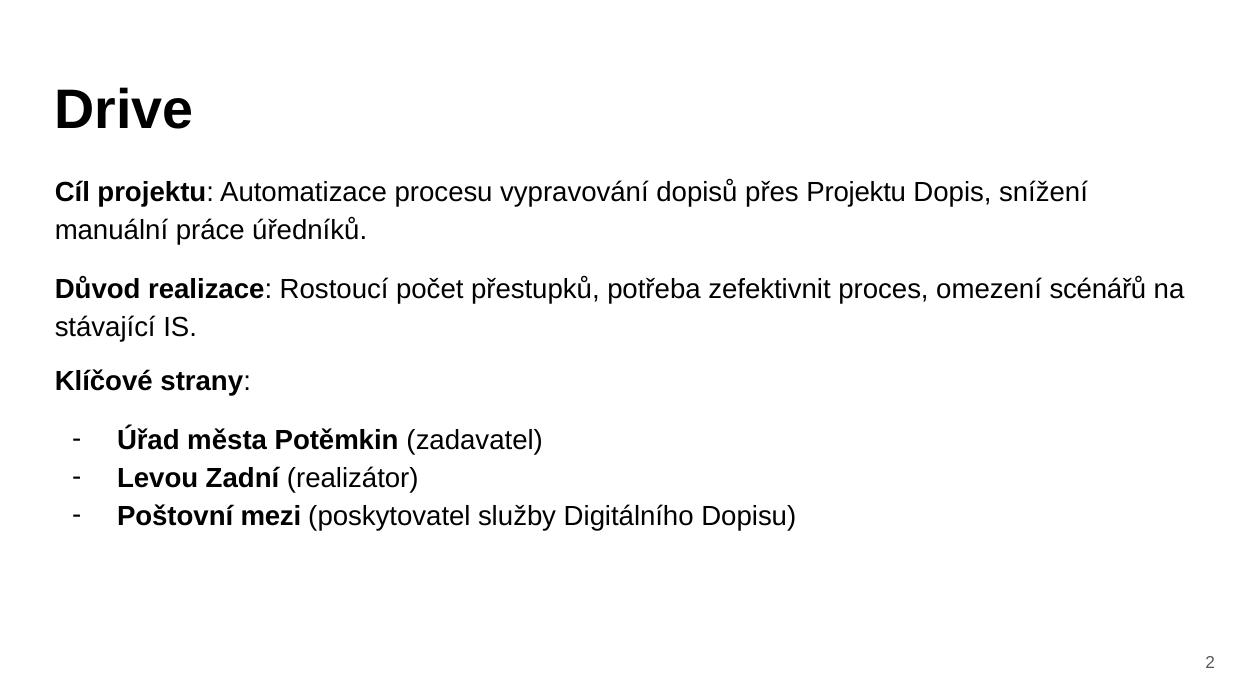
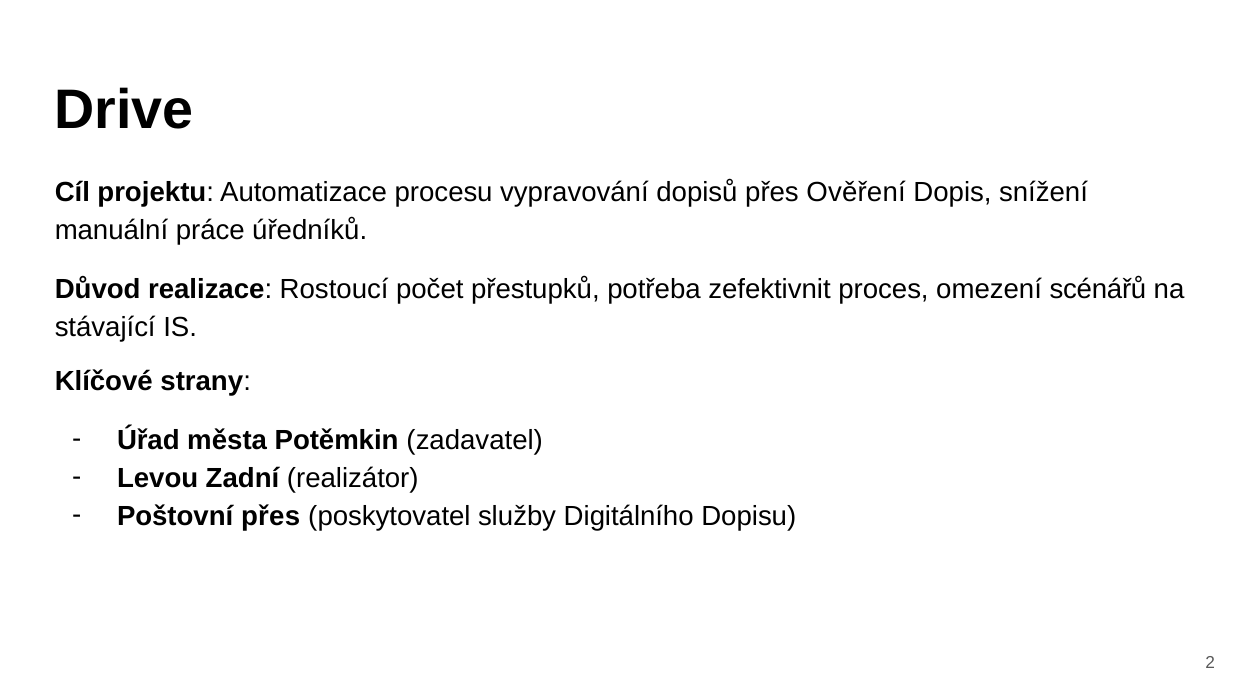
přes Projektu: Projektu -> Ověření
Poštovní mezi: mezi -> přes
